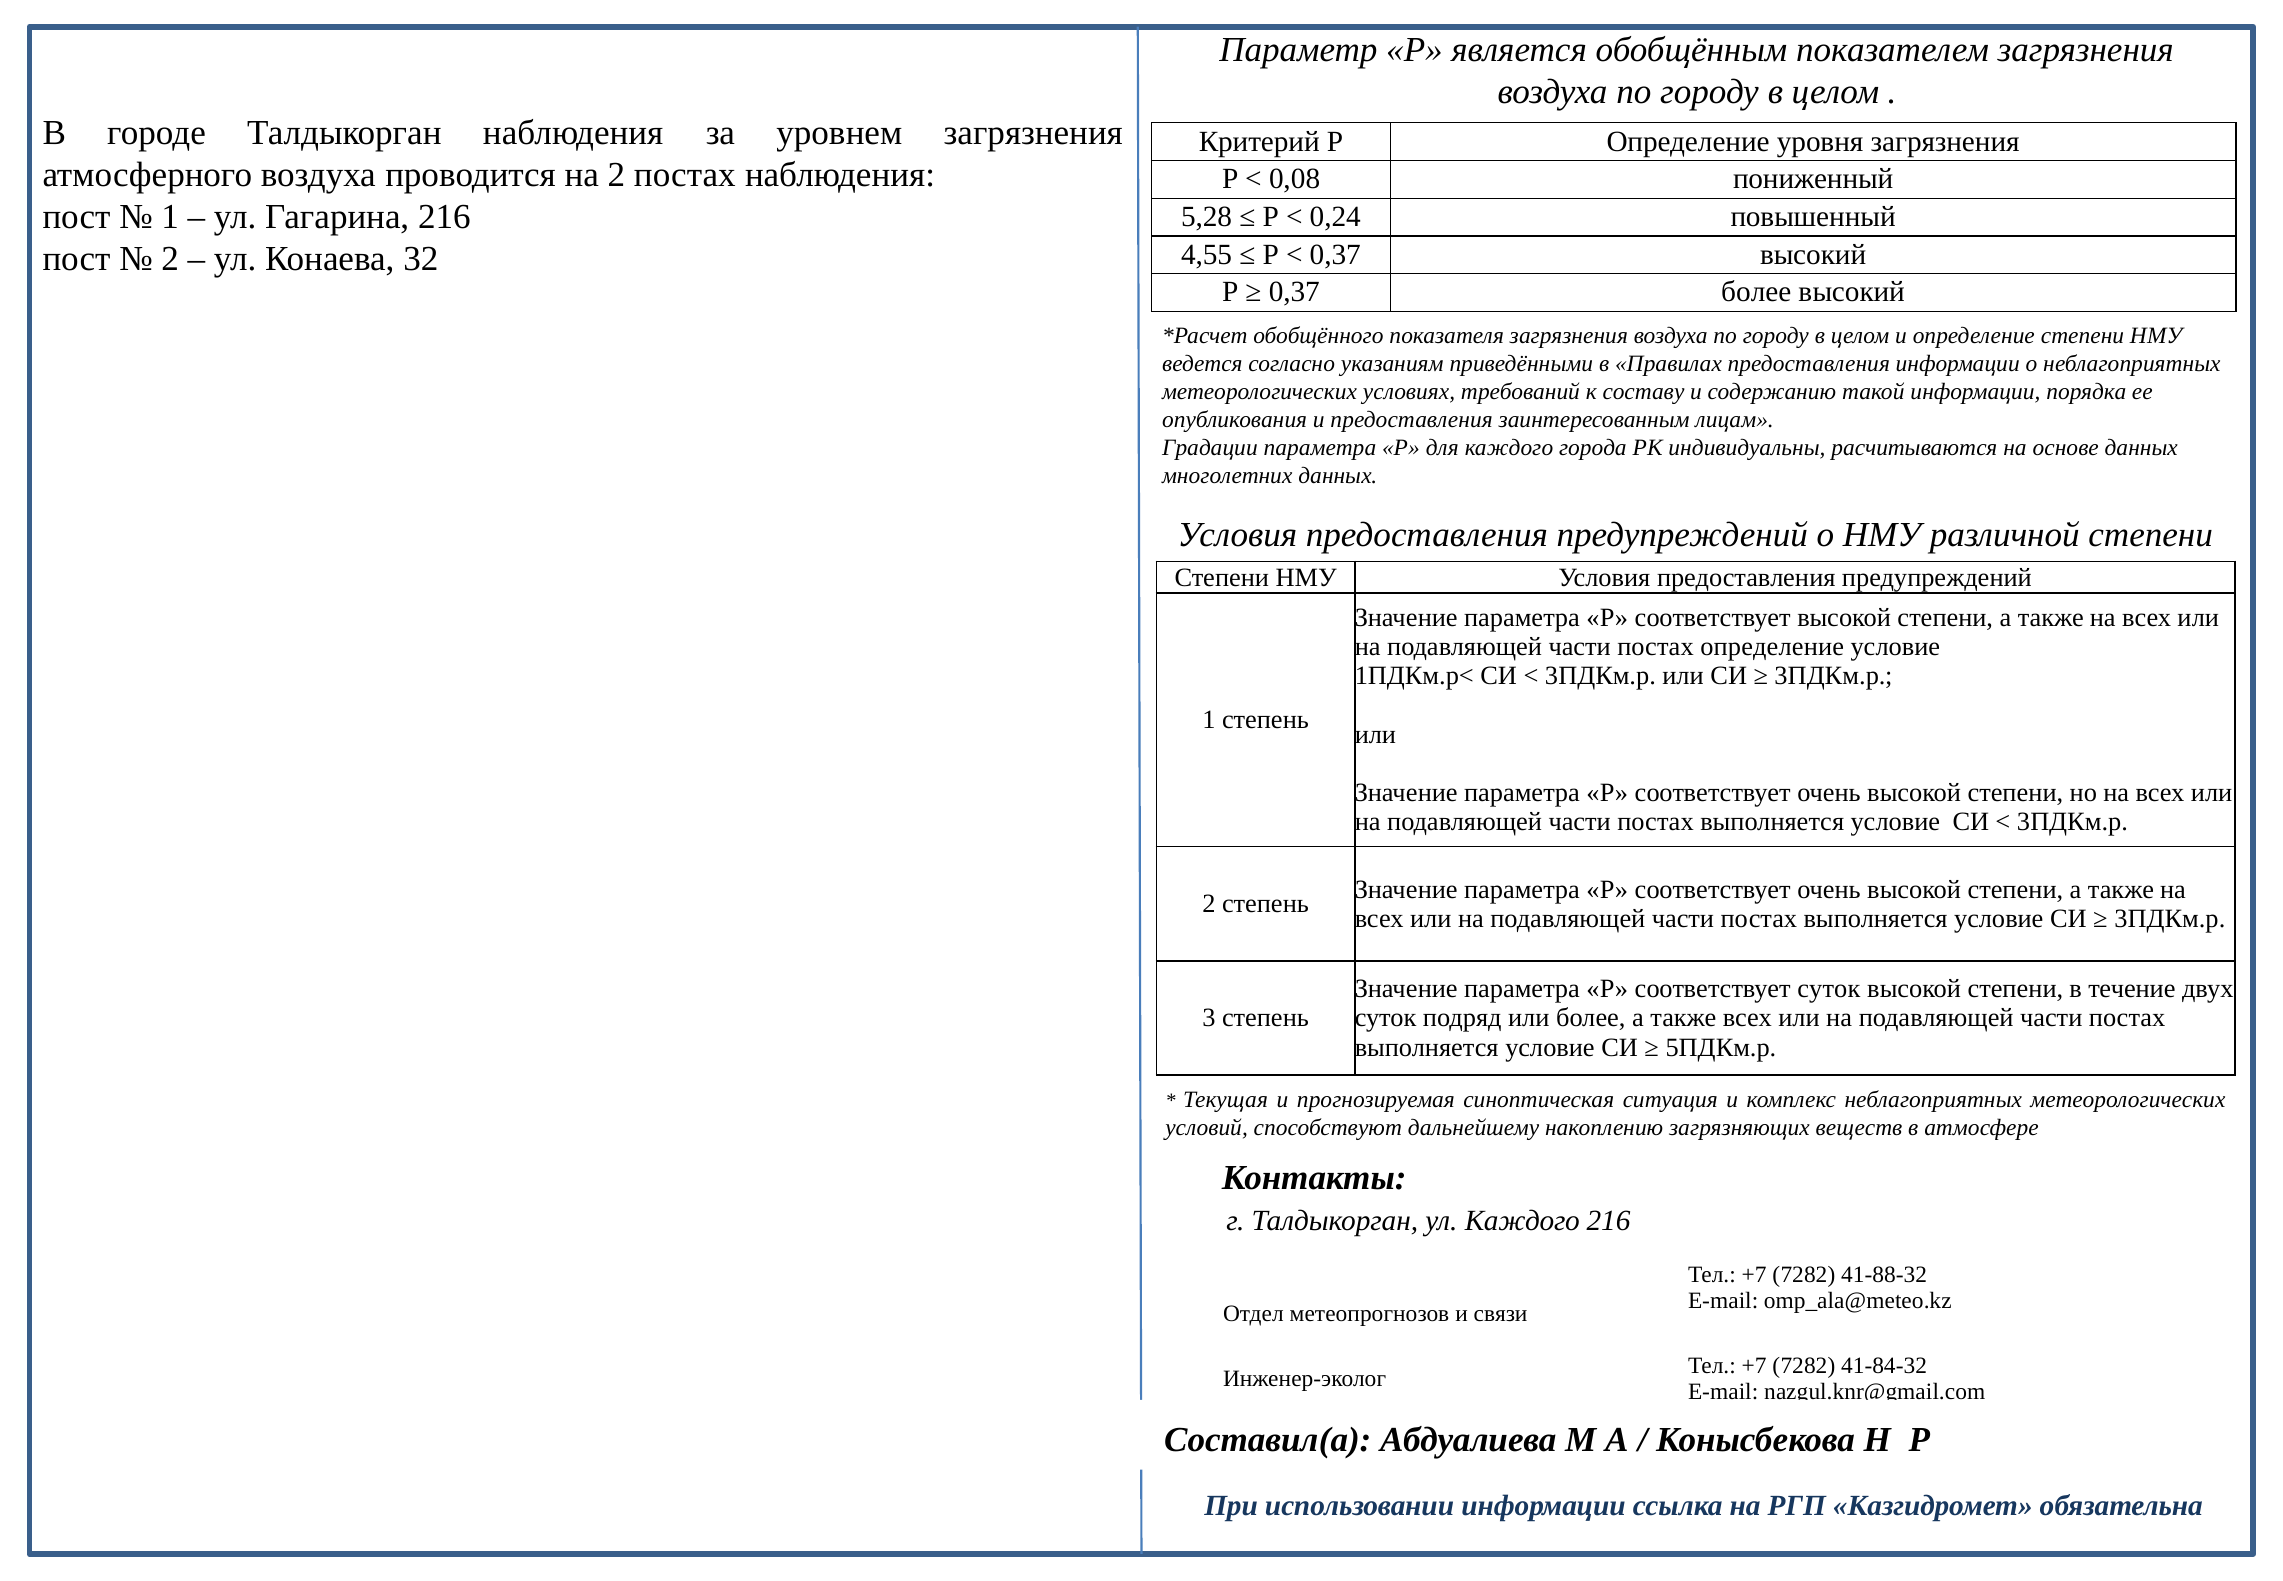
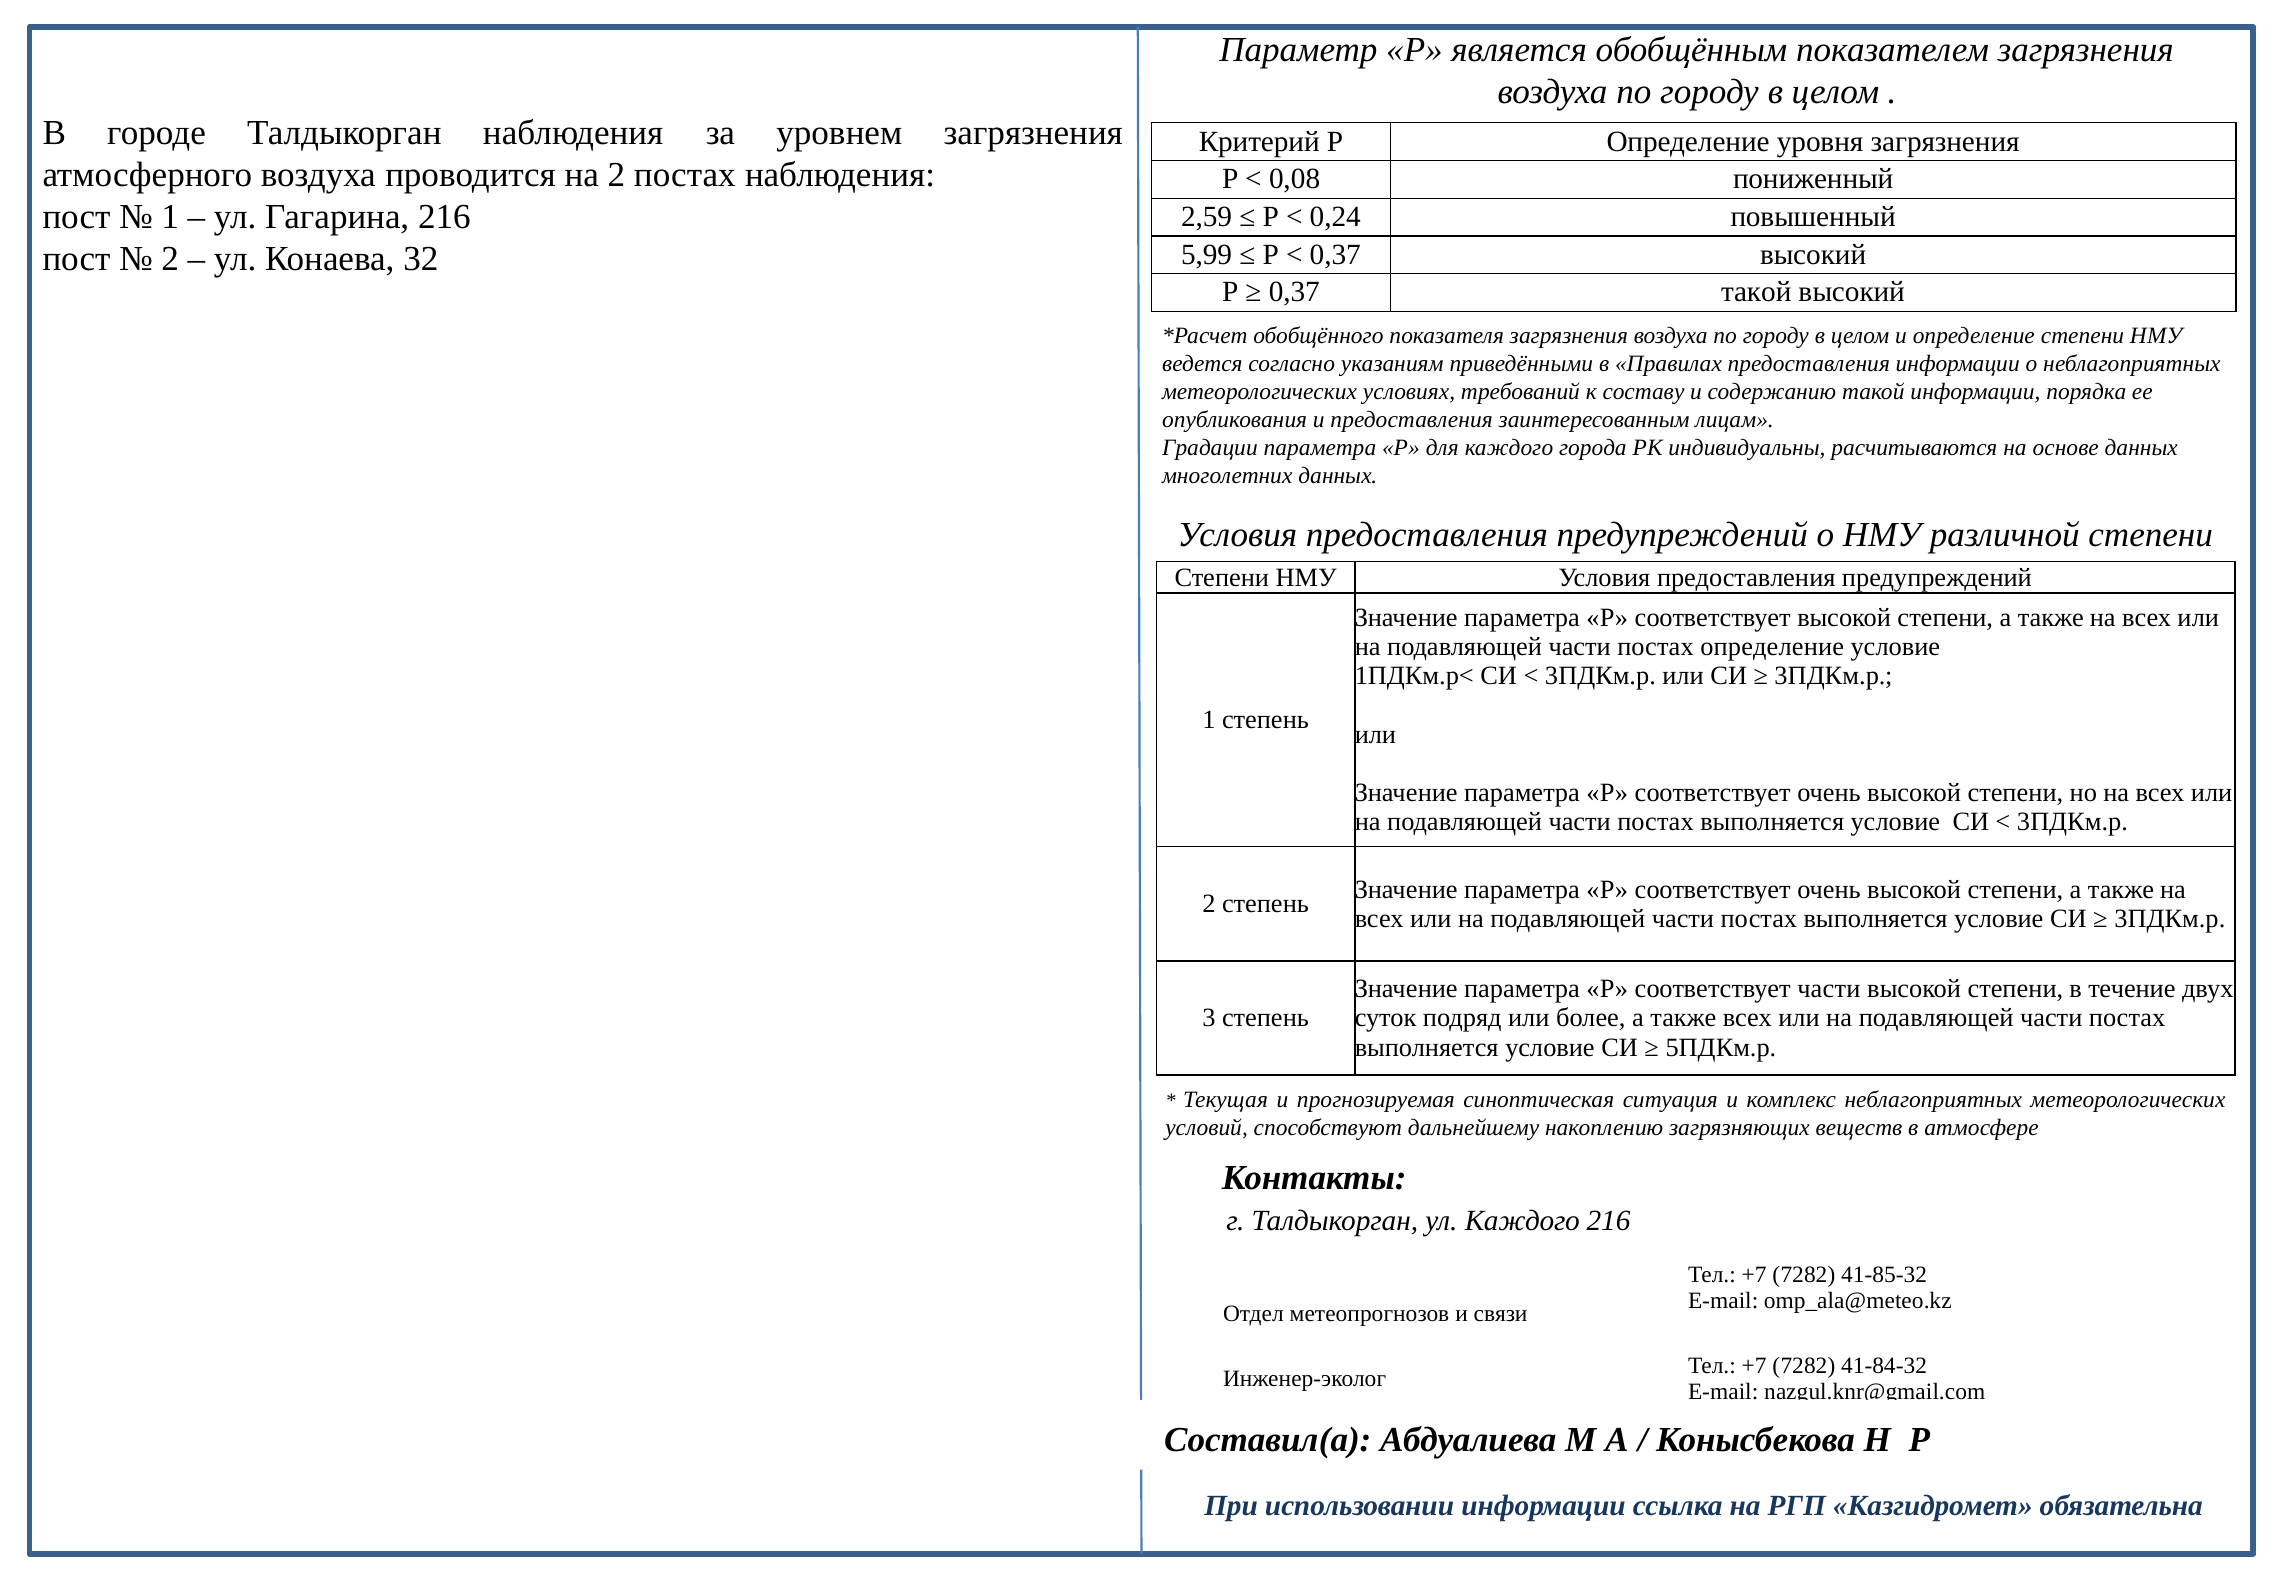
5,28: 5,28 -> 2,59
4,55: 4,55 -> 5,99
0,37 более: более -> такой
соответствует суток: суток -> части
41-88-32: 41-88-32 -> 41-85-32
